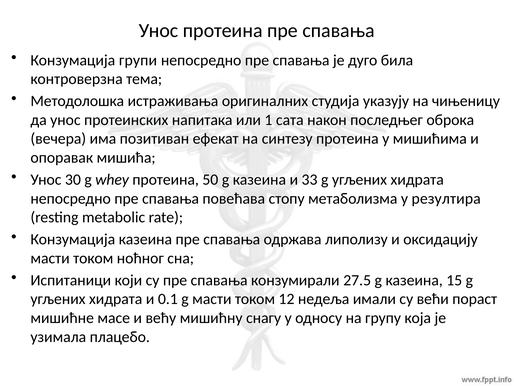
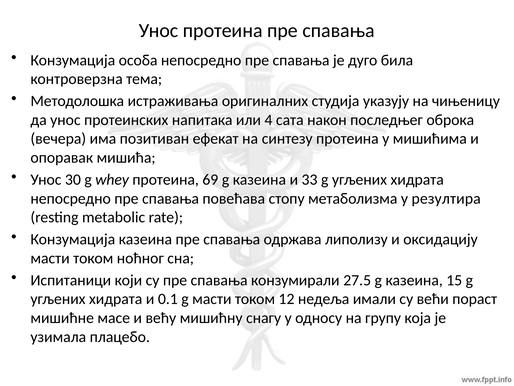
групи: групи -> особа
1: 1 -> 4
50: 50 -> 69
